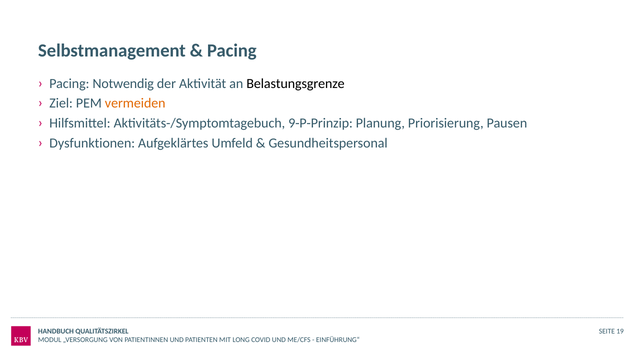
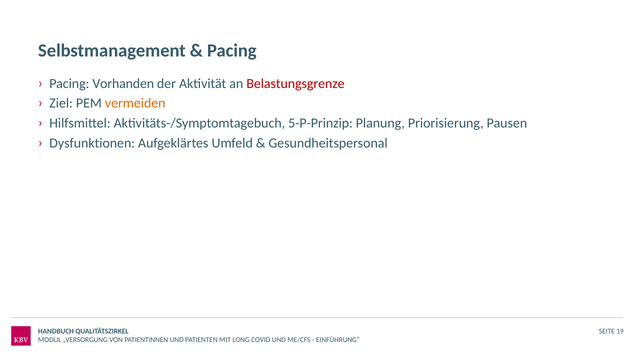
Notwendig: Notwendig -> Vorhanden
Belastungsgrenze colour: black -> red
9-P-Prinzip: 9-P-Prinzip -> 5-P-Prinzip
